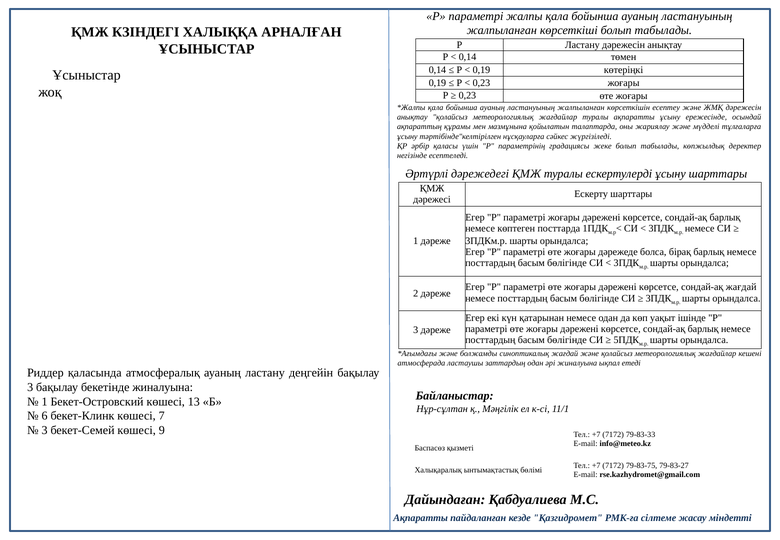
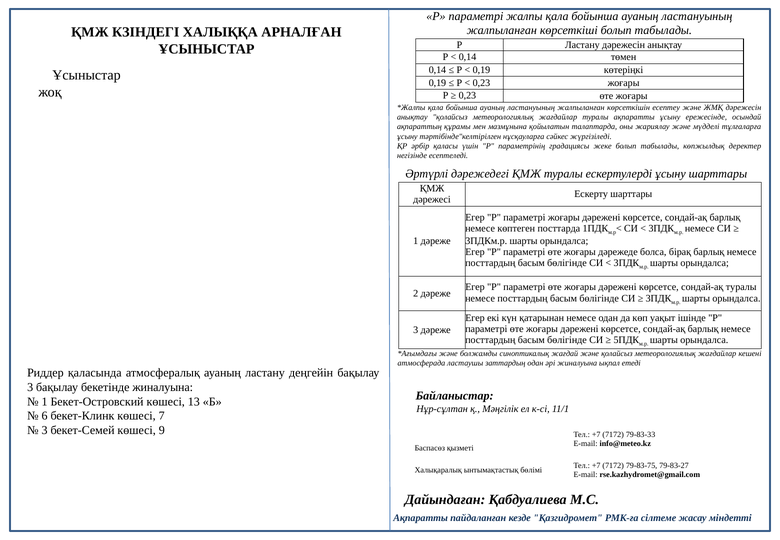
сондай-ақ жағдай: жағдай -> туралы
